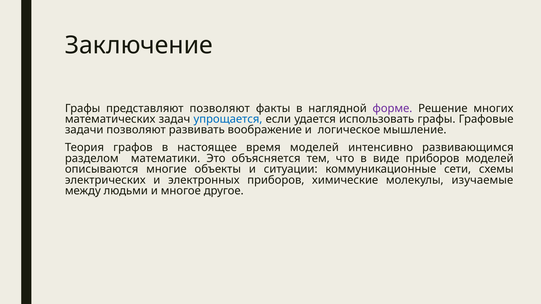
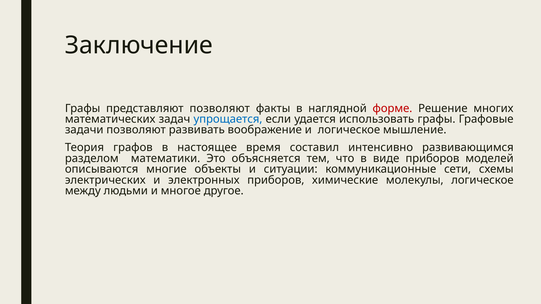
форме colour: purple -> red
время моделей: моделей -> составил
молекулы изучаемые: изучаемые -> логическое
